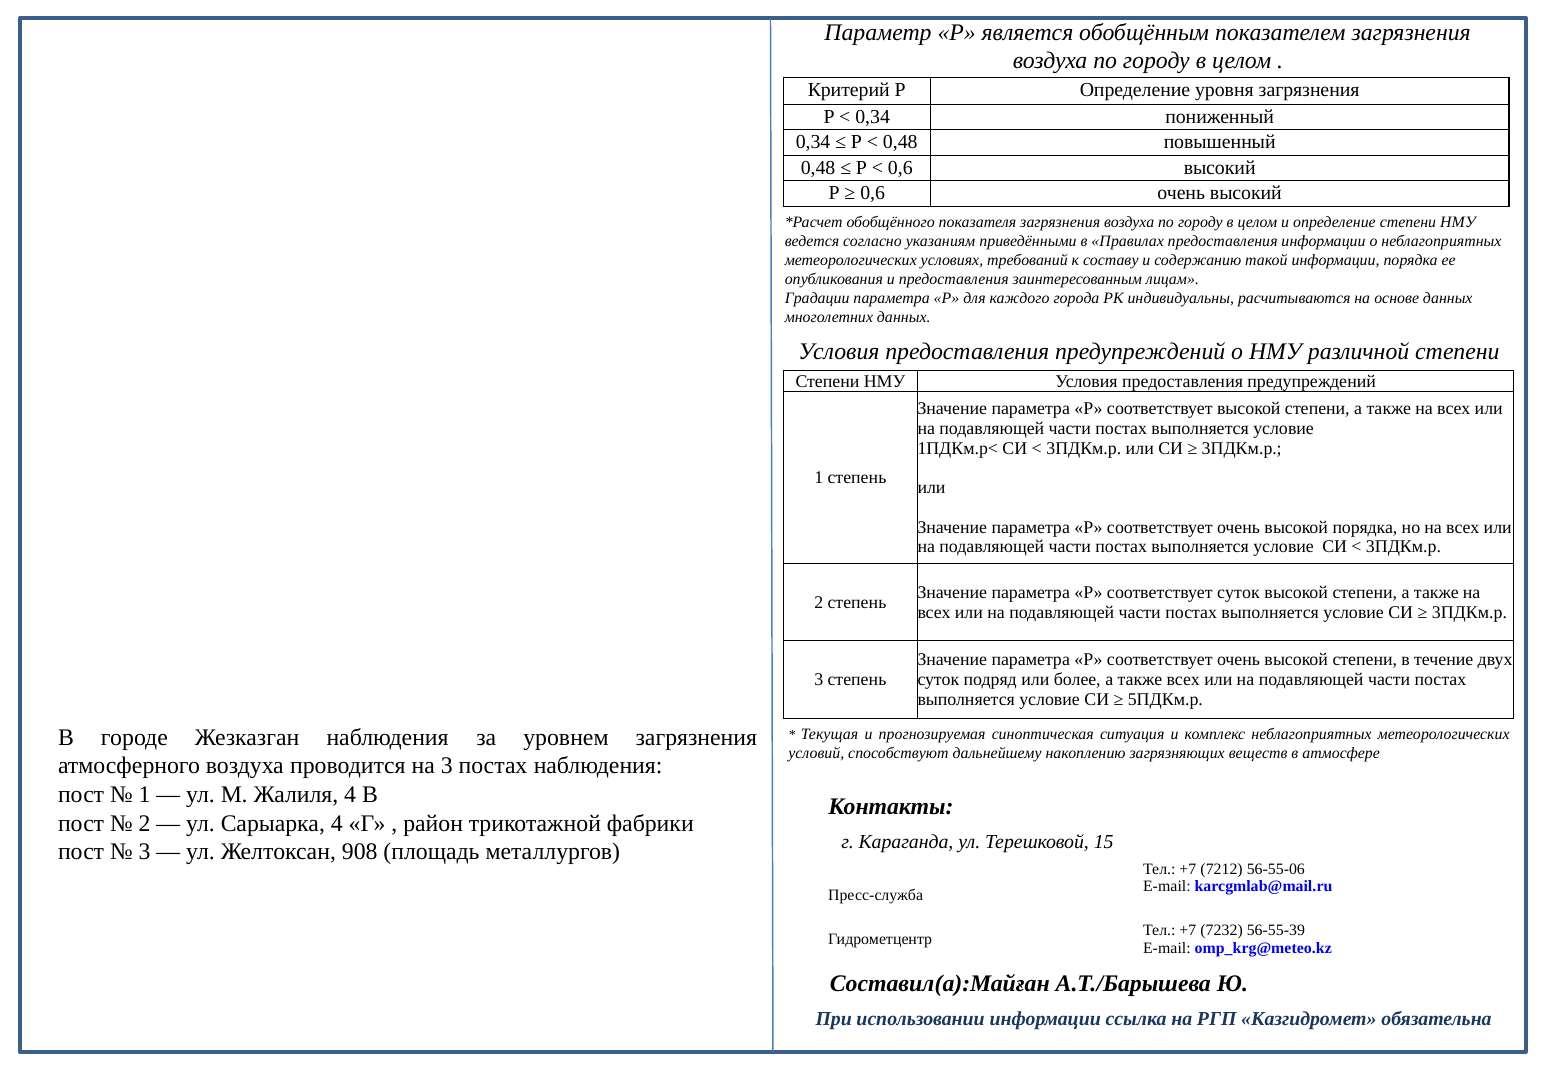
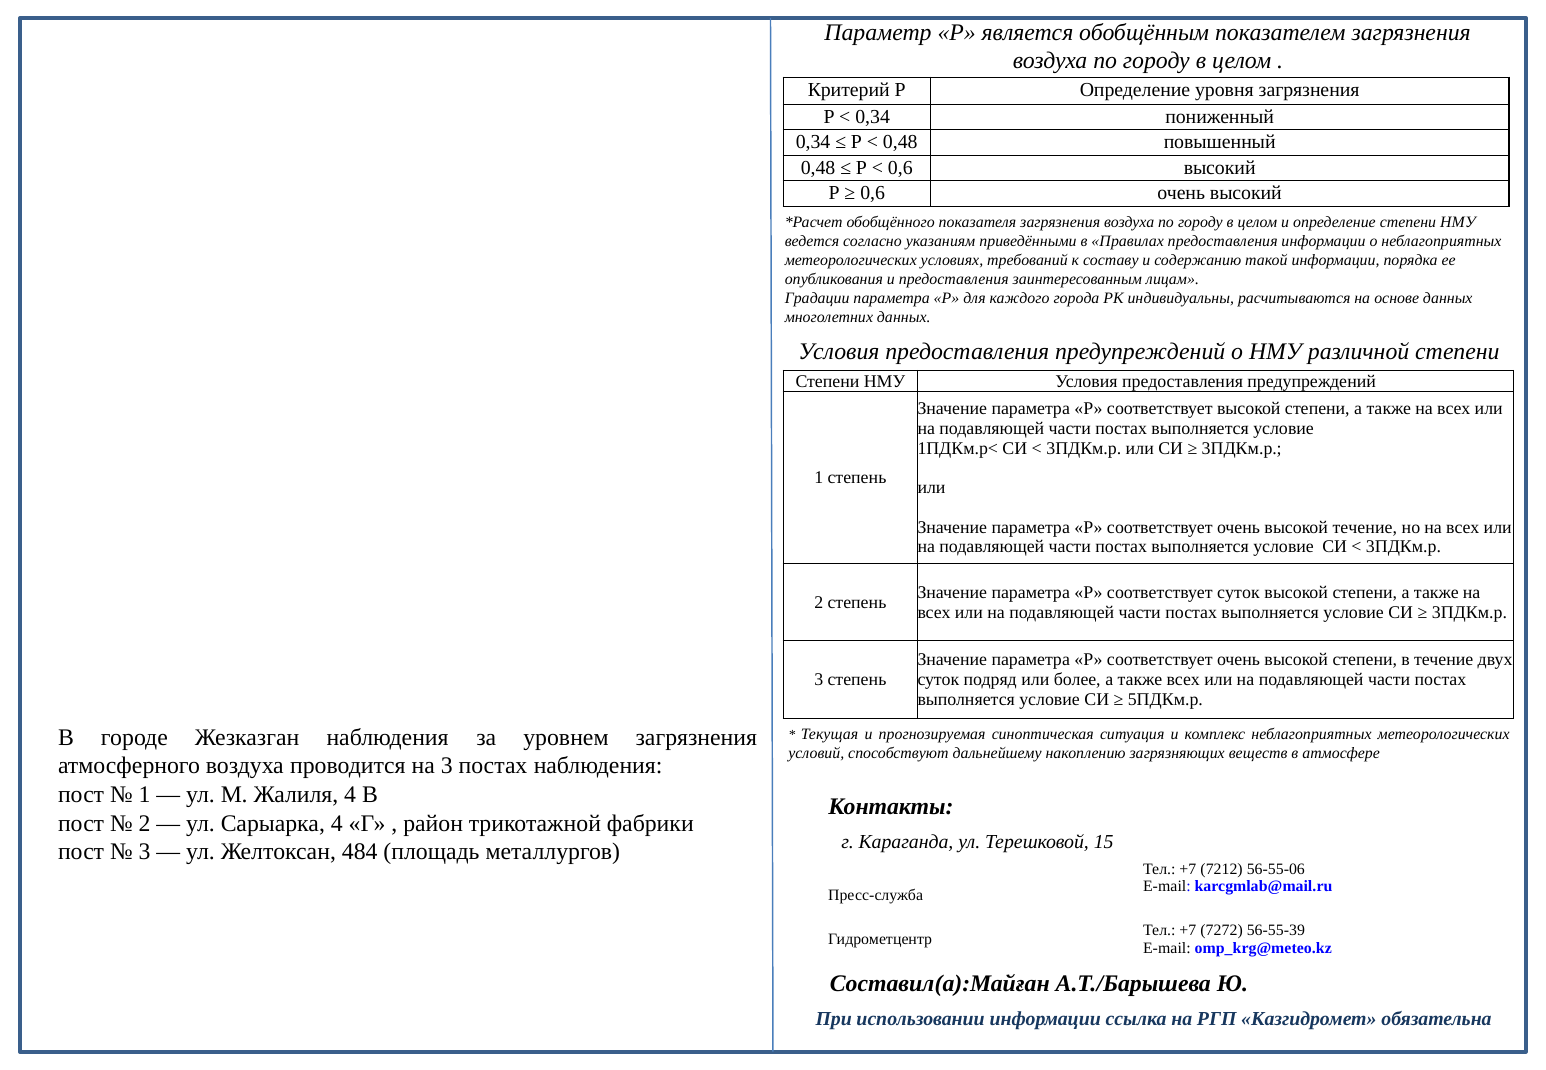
высокой порядка: порядка -> течение
908: 908 -> 484
7232: 7232 -> 7272
